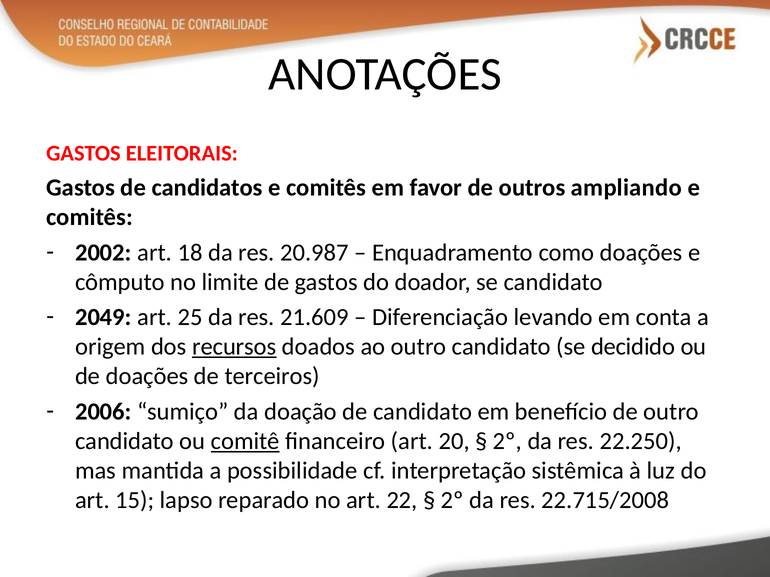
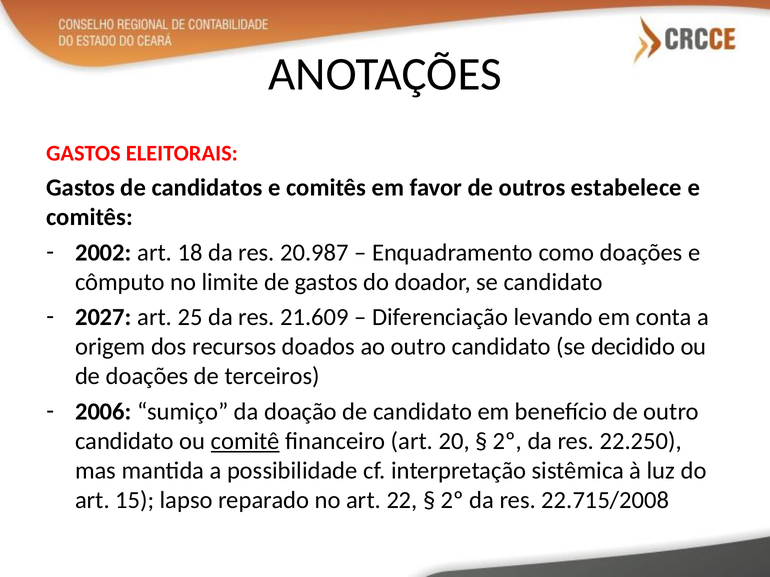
ampliando: ampliando -> estabelece
2049: 2049 -> 2027
recursos underline: present -> none
